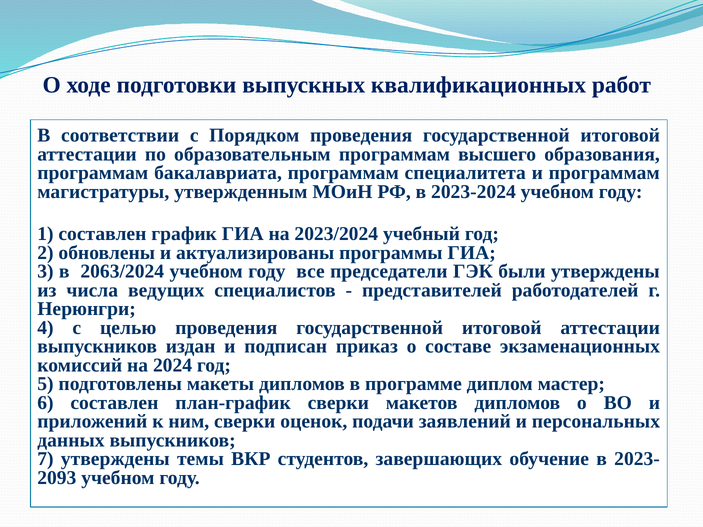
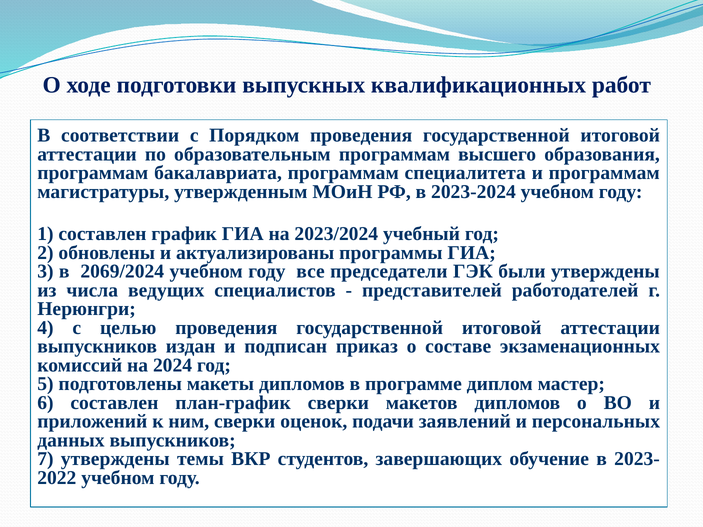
2063/2024: 2063/2024 -> 2069/2024
2093: 2093 -> 2022
